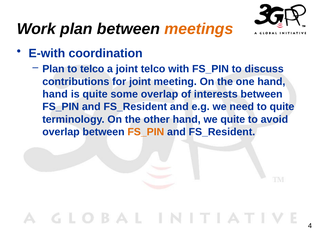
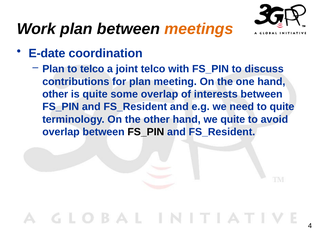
E-with: E-with -> E-date
for joint: joint -> plan
hand at (55, 94): hand -> other
FS_PIN at (146, 132) colour: orange -> black
